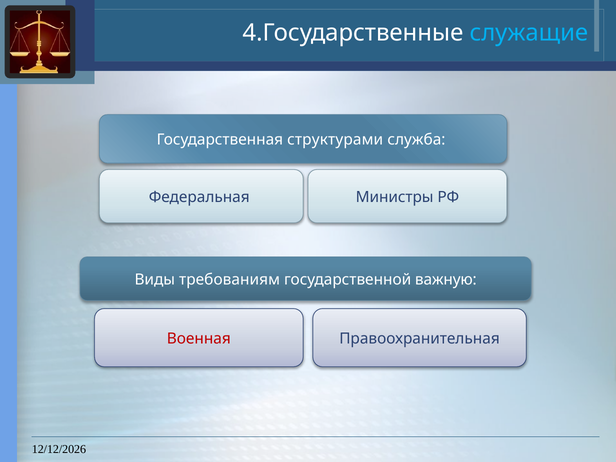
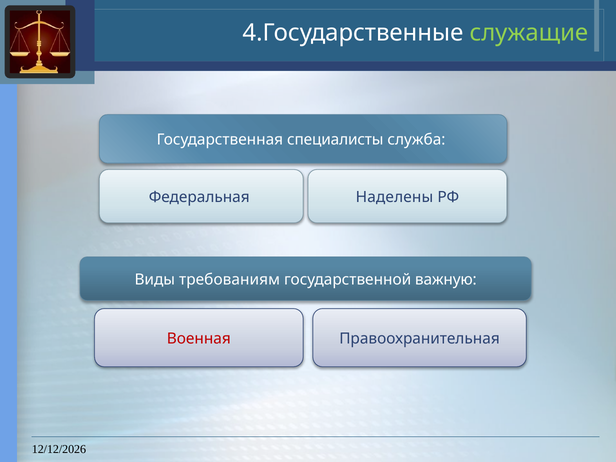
служащие colour: light blue -> light green
структурами: структурами -> специалисты
Министры: Министры -> Наделены
